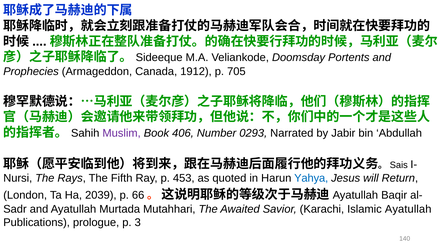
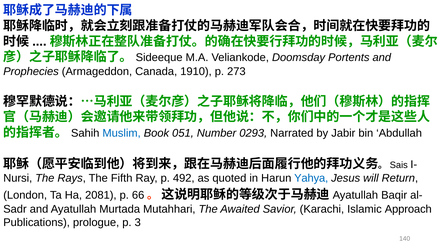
1912: 1912 -> 1910
705: 705 -> 273
Muslim colour: purple -> blue
406: 406 -> 051
453: 453 -> 492
2039: 2039 -> 2081
Islamic Ayatullah: Ayatullah -> Approach
